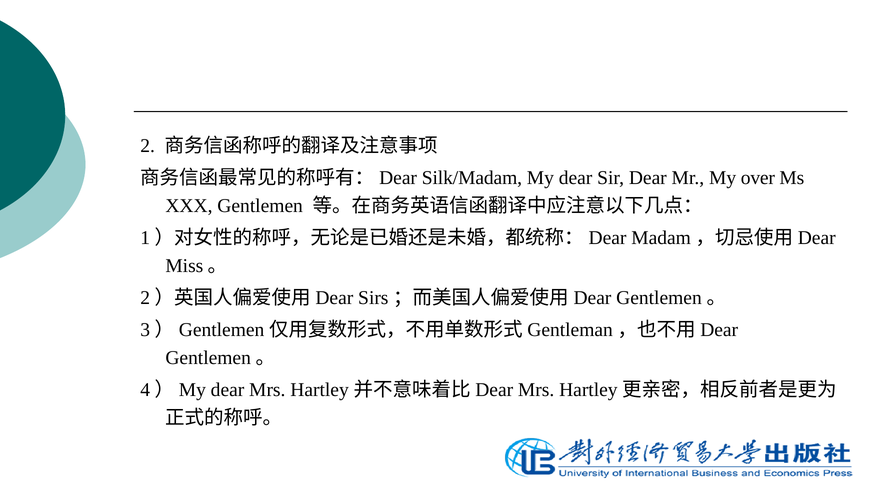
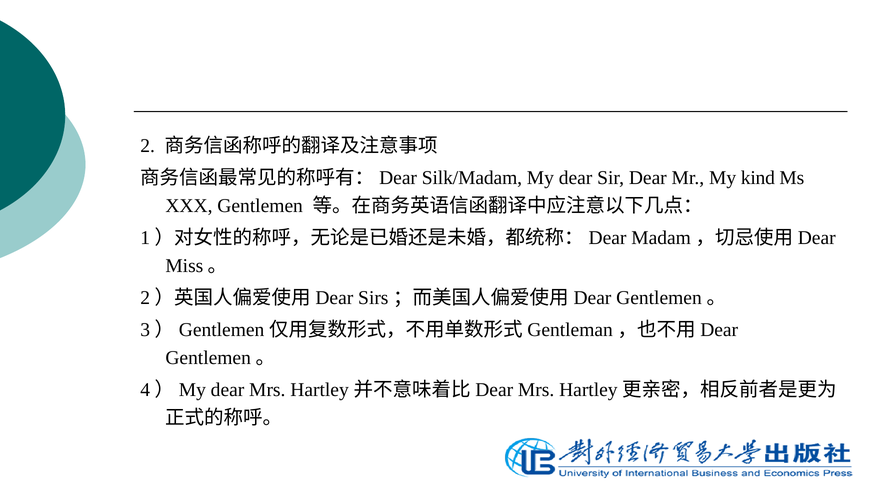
over: over -> kind
